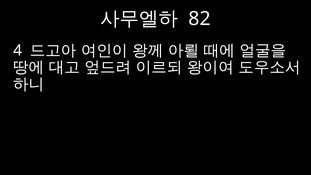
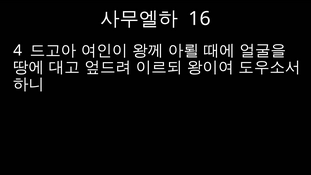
82: 82 -> 16
